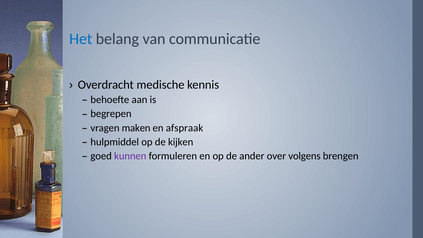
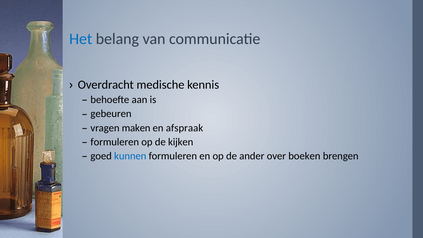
begrepen: begrepen -> gebeuren
hulpmiddel at (115, 142): hulpmiddel -> formuleren
kunnen colour: purple -> blue
volgens: volgens -> boeken
